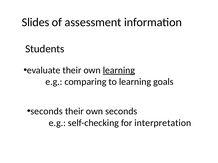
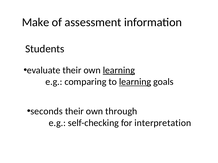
Slides: Slides -> Make
learning at (135, 82) underline: none -> present
own seconds: seconds -> through
